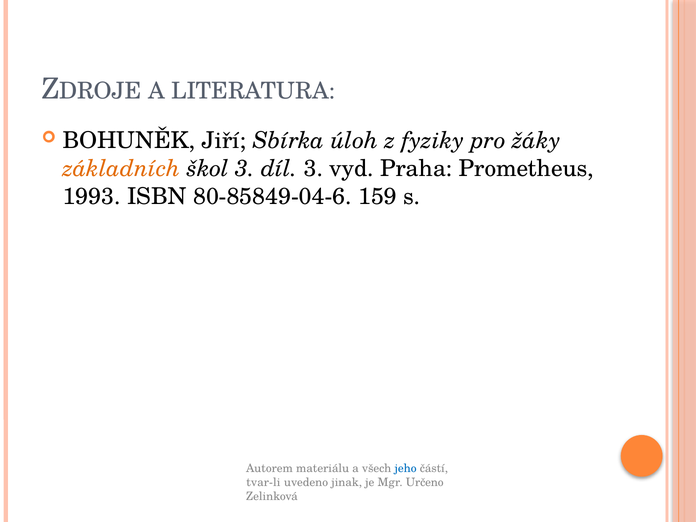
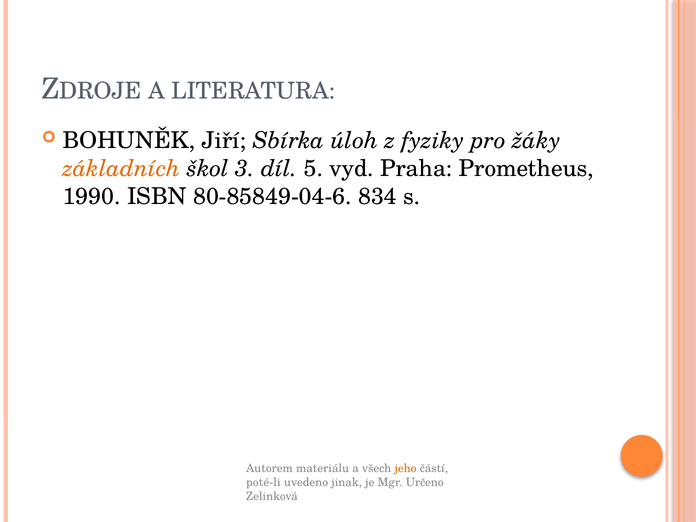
díl 3: 3 -> 5
1993: 1993 -> 1990
159: 159 -> 834
jeho colour: blue -> orange
tvar-li: tvar-li -> poté-li
